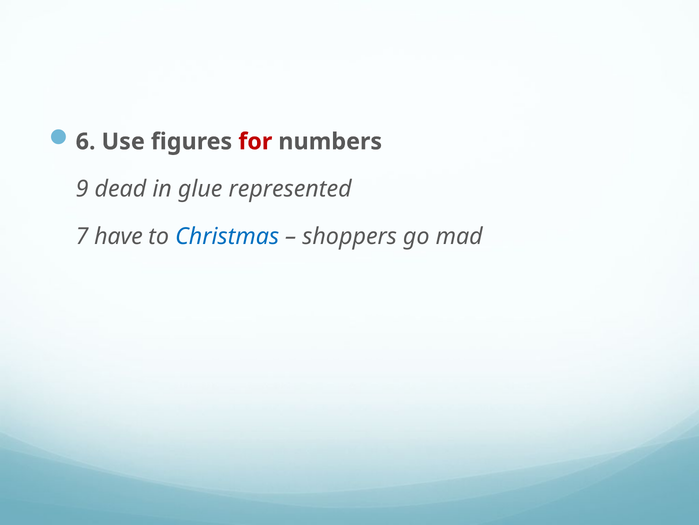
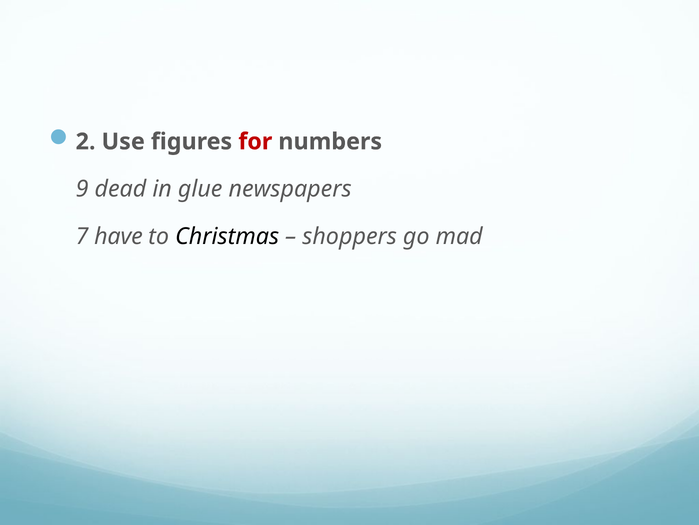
6: 6 -> 2
represented: represented -> newspapers
Christmas colour: blue -> black
